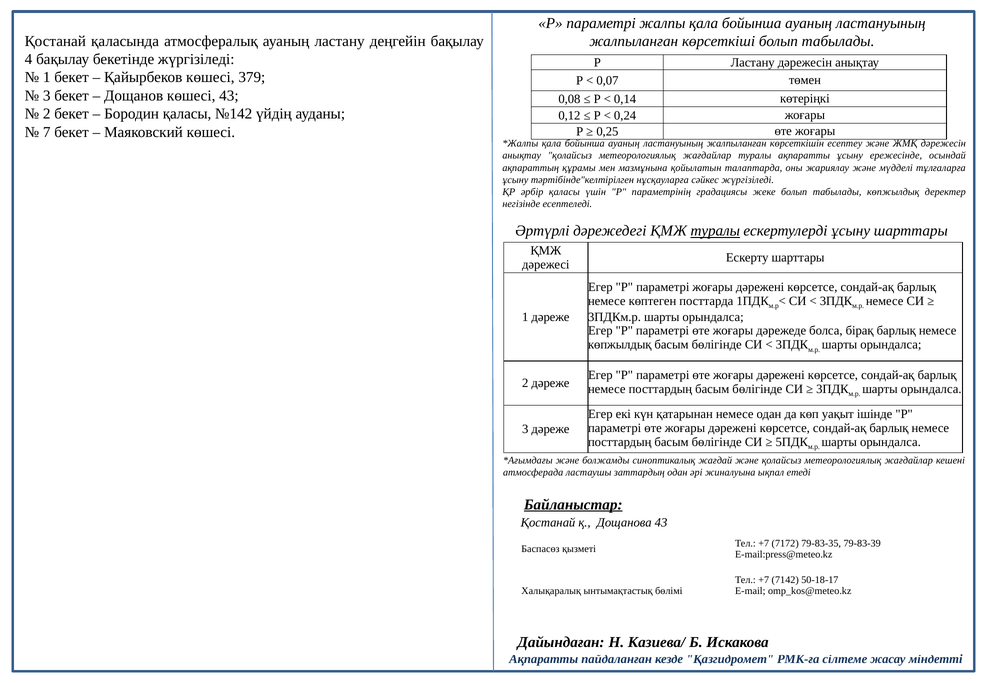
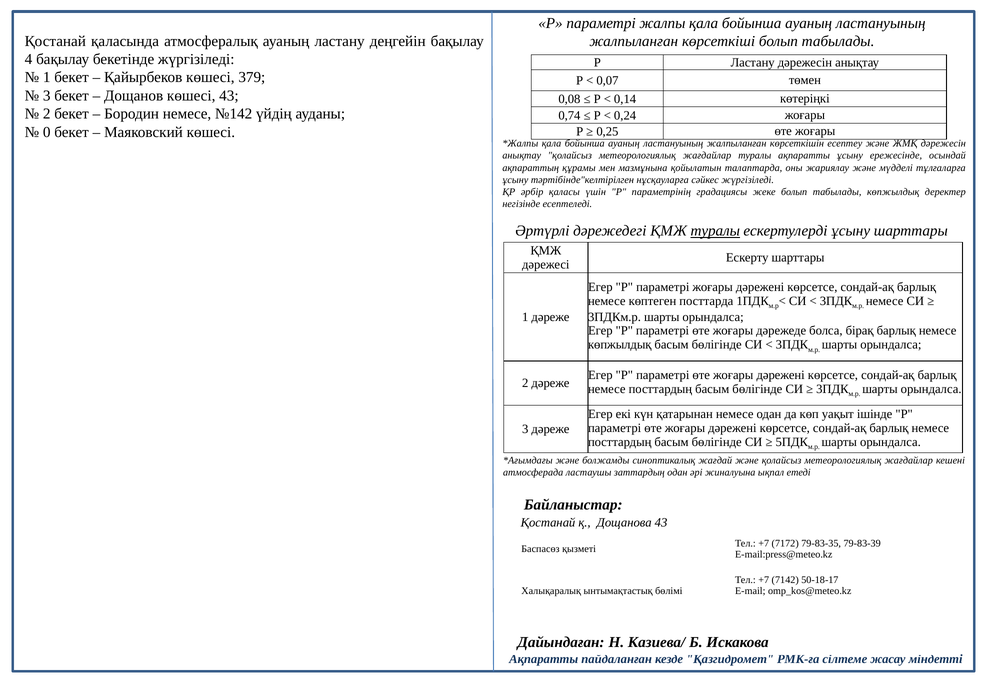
Бородин қаласы: қаласы -> немесе
0,12: 0,12 -> 0,74
7: 7 -> 0
Байланыстар underline: present -> none
